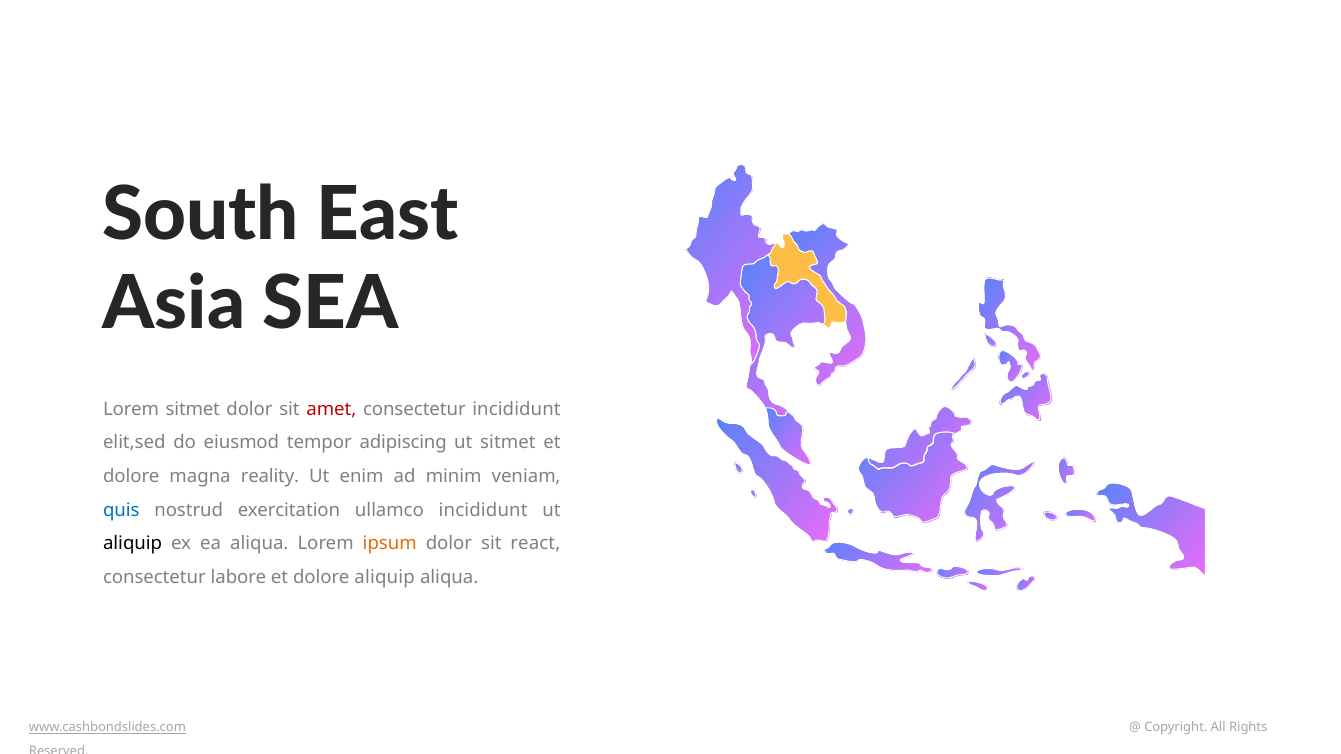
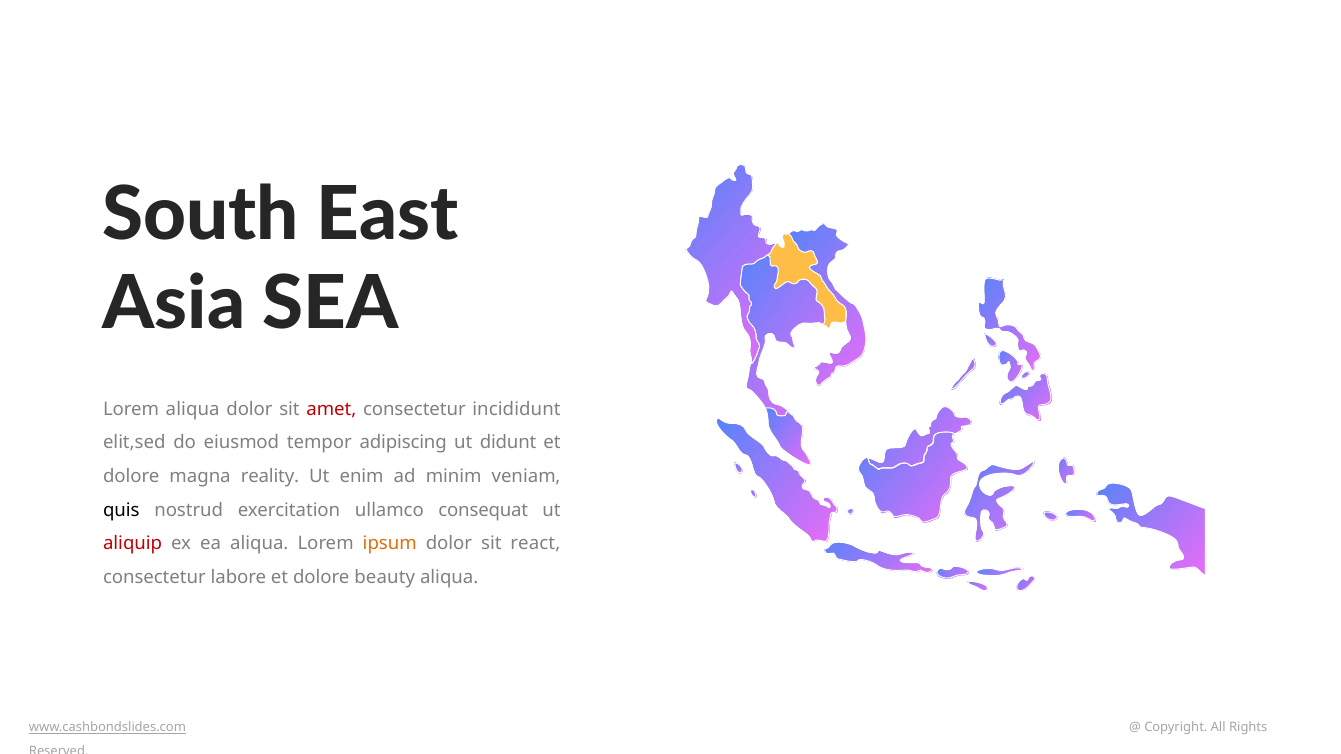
Lorem sitmet: sitmet -> aliqua
ut sitmet: sitmet -> didunt
quis colour: blue -> black
ullamco incididunt: incididunt -> consequat
aliquip at (133, 544) colour: black -> red
dolore aliquip: aliquip -> beauty
